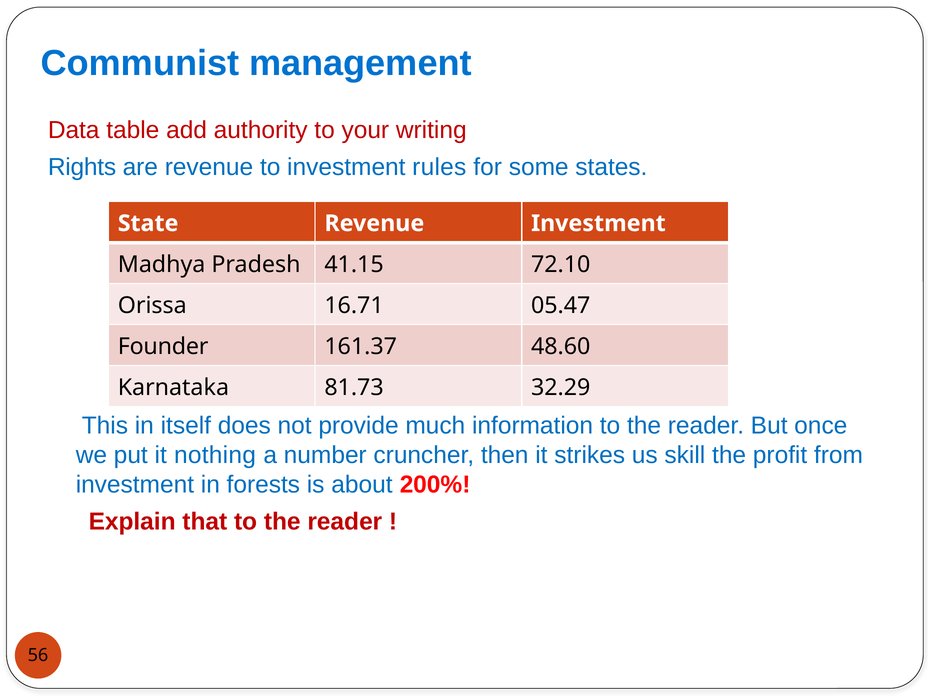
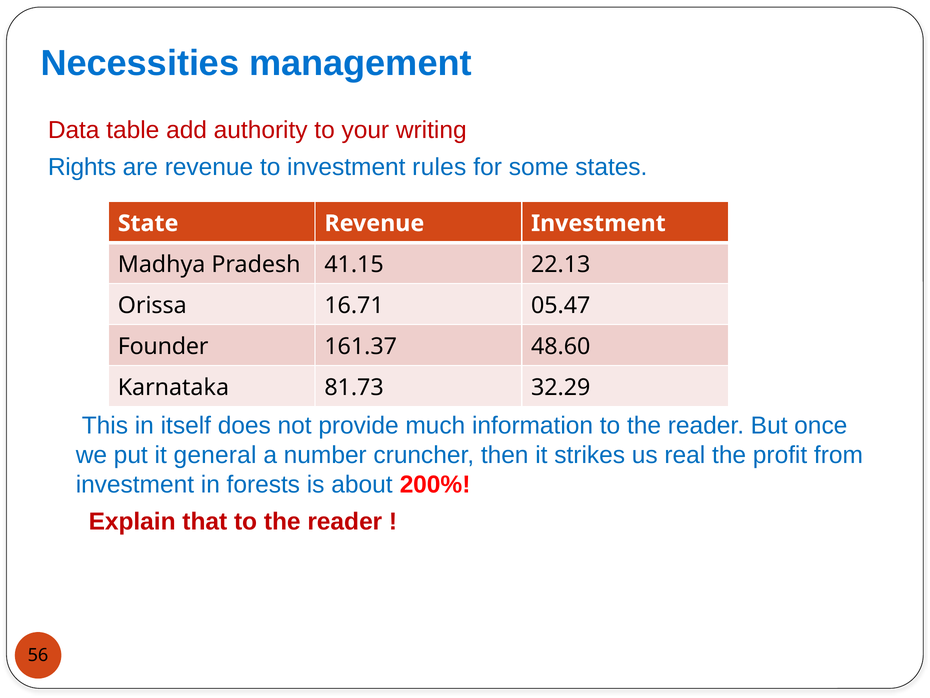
Communist: Communist -> Necessities
72.10: 72.10 -> 22.13
nothing: nothing -> general
skill: skill -> real
